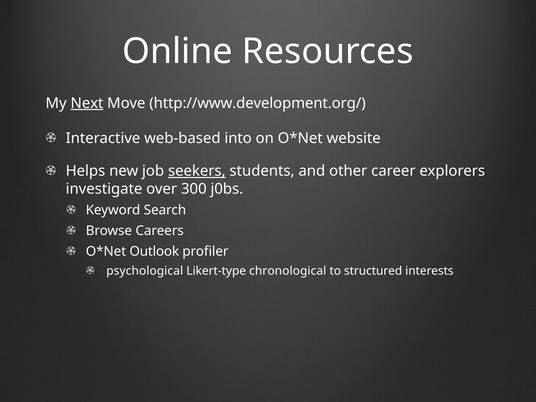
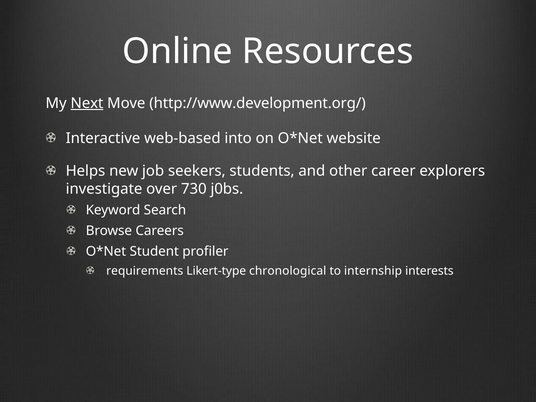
seekers underline: present -> none
300: 300 -> 730
Outlook: Outlook -> Student
psychological: psychological -> requirements
structured: structured -> internship
